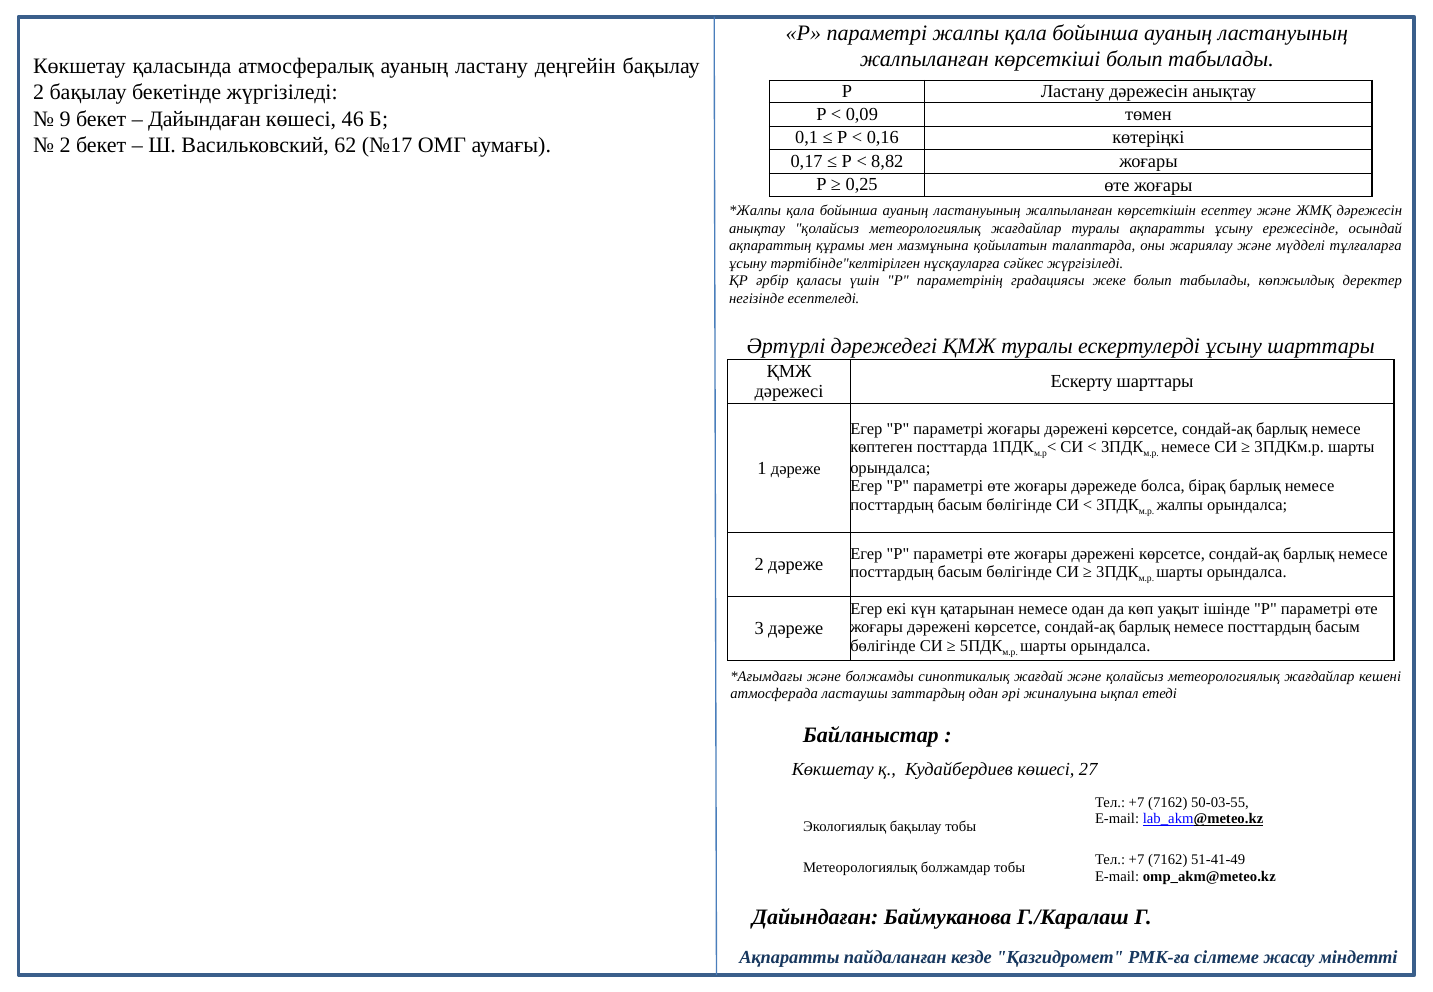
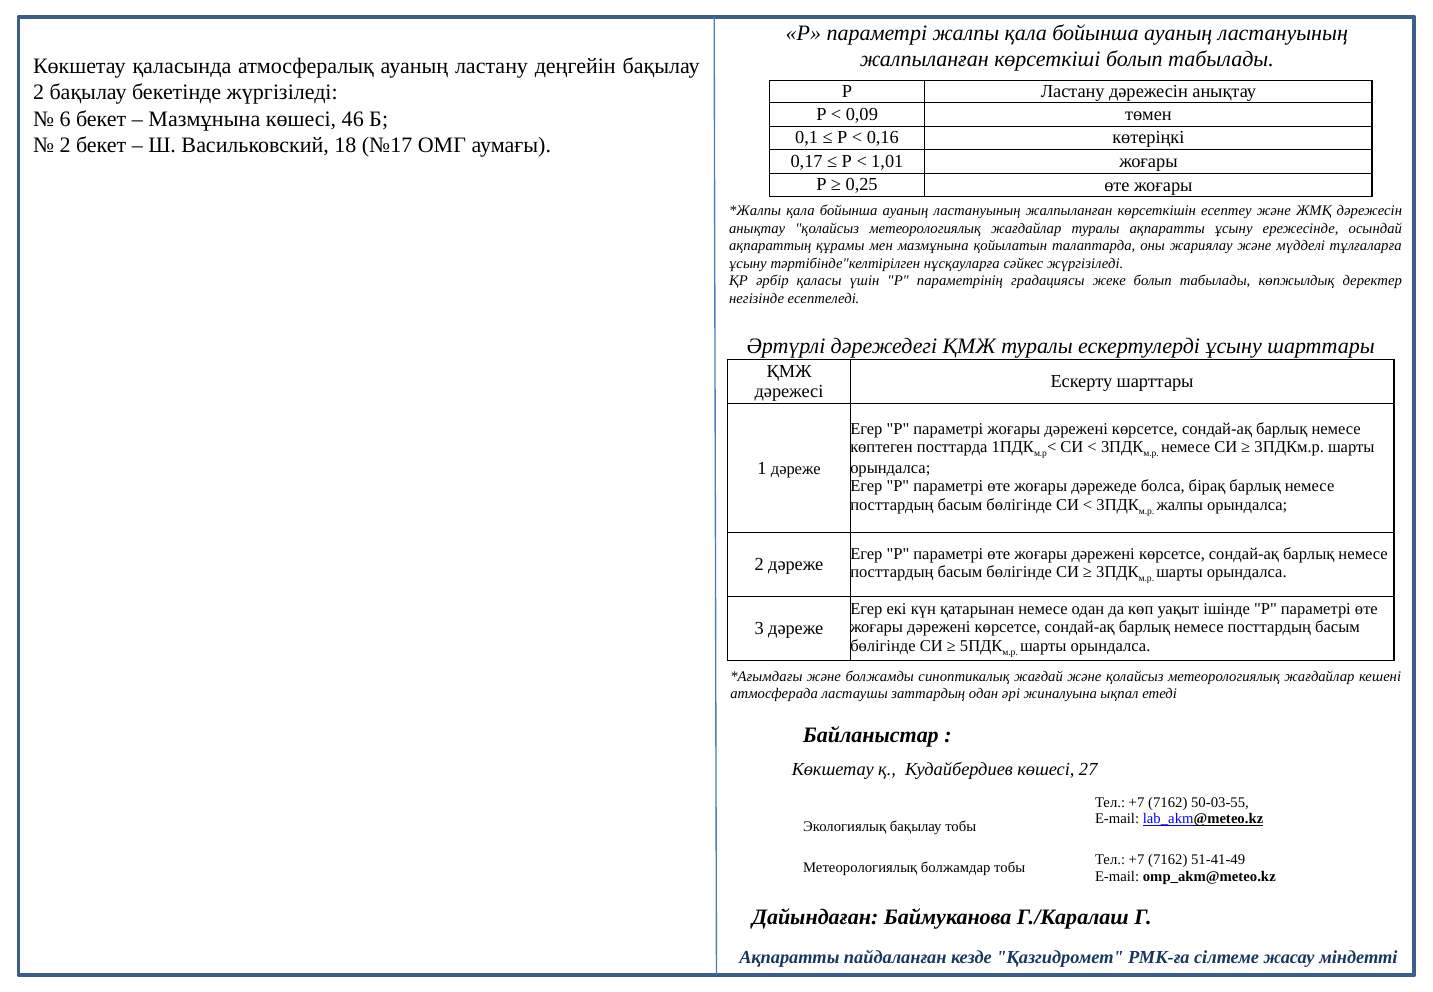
9: 9 -> 6
Дайындаған at (204, 119): Дайындаған -> Мазмұнына
62: 62 -> 18
8,82: 8,82 -> 1,01
